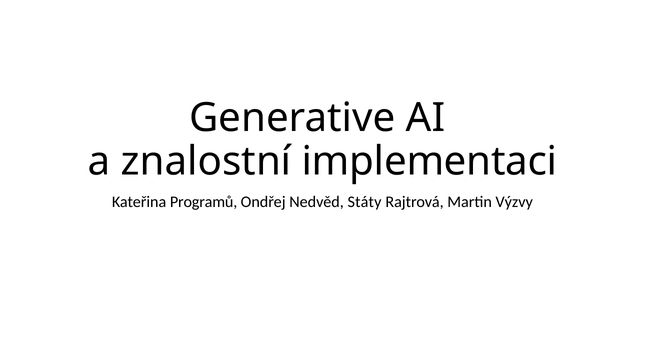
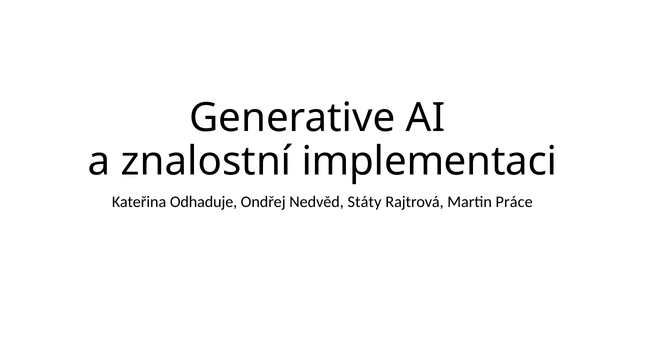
Programů: Programů -> Odhaduje
Výzvy: Výzvy -> Práce
